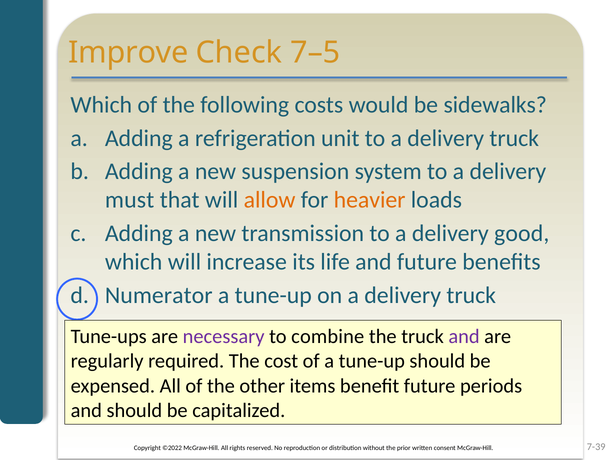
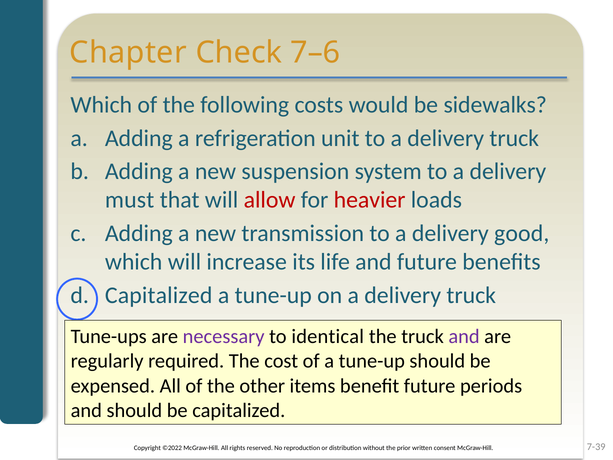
Improve: Improve -> Chapter
7–5: 7–5 -> 7–6
allow colour: orange -> red
heavier colour: orange -> red
Numerator at (159, 295): Numerator -> Capitalized
combine: combine -> identical
